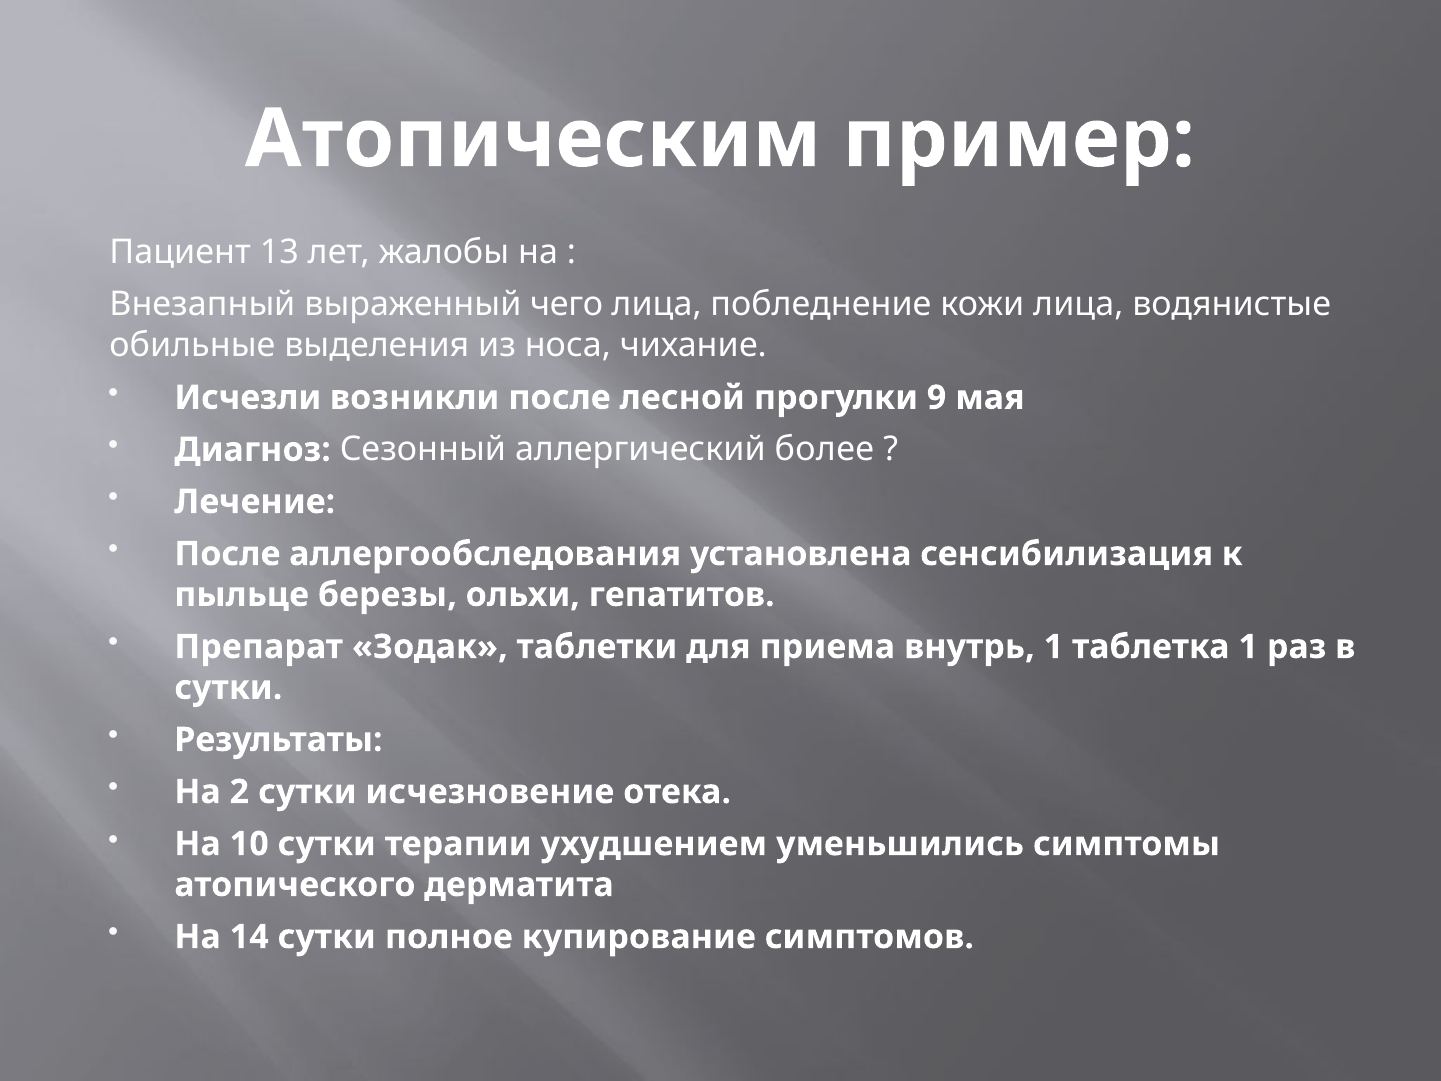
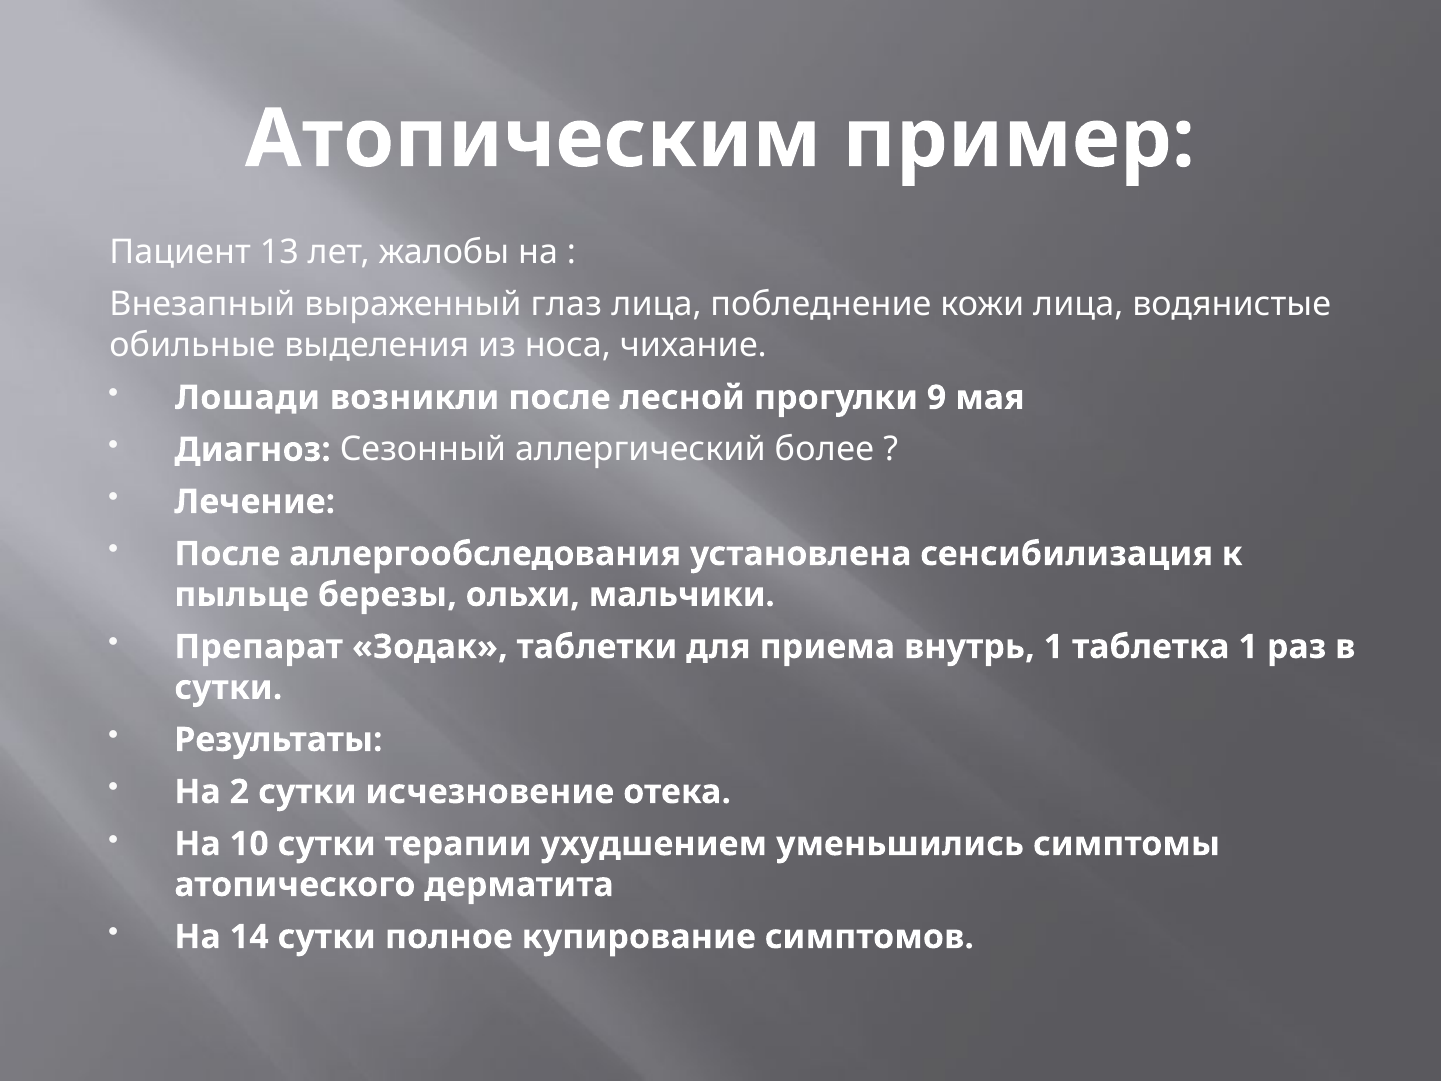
чего: чего -> глаз
Исчезли: Исчезли -> Лошади
гепатитов: гепатитов -> мальчики
